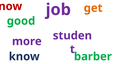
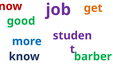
more colour: purple -> blue
